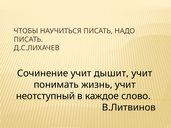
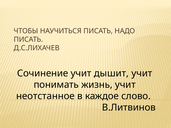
неотступный: неотступный -> неотстанное
